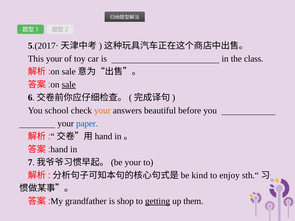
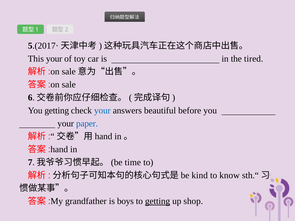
class: class -> tired
sale underline: present -> none
You school: school -> getting
your at (102, 111) colour: orange -> blue
your at (133, 162): your -> time
enjoy: enjoy -> know
shop: shop -> boys
them: them -> shop
